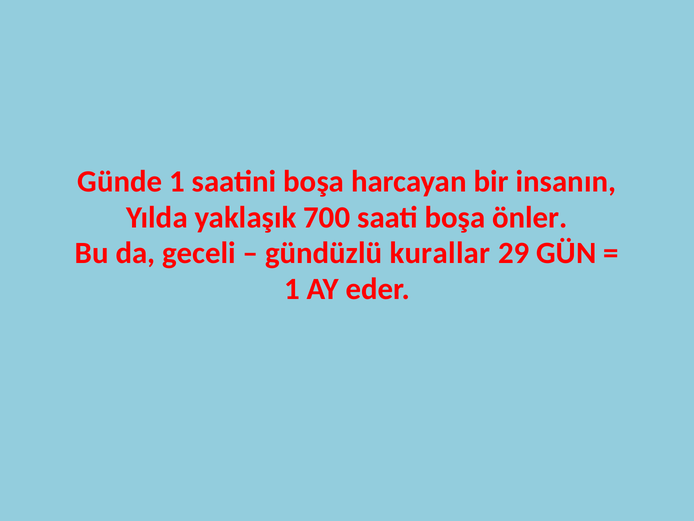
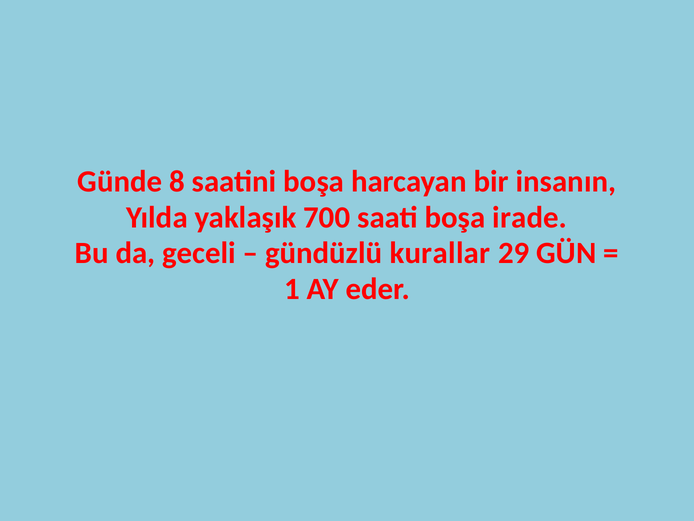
Günde 1: 1 -> 8
önler: önler -> irade
